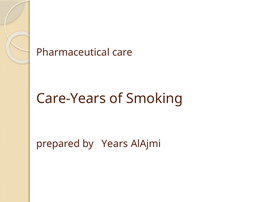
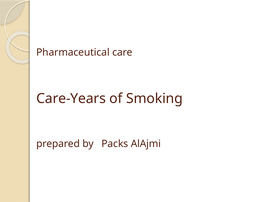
Years: Years -> Packs
